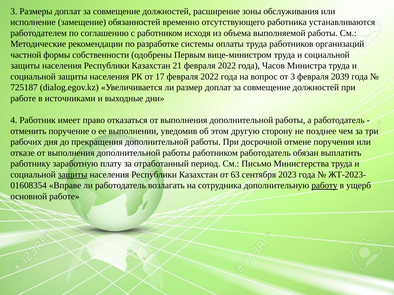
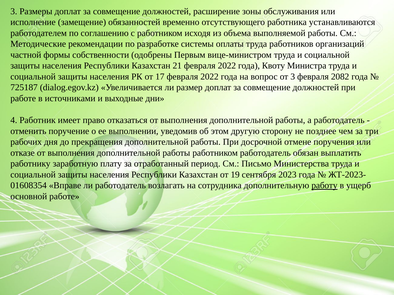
Часов: Часов -> Квоту
2039: 2039 -> 2082
защиты at (73, 175) underline: present -> none
63: 63 -> 19
